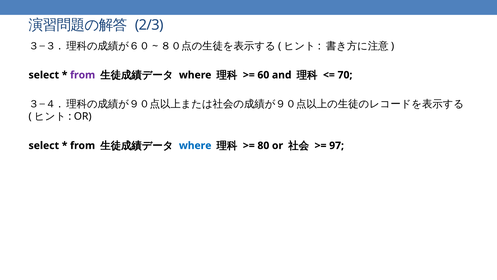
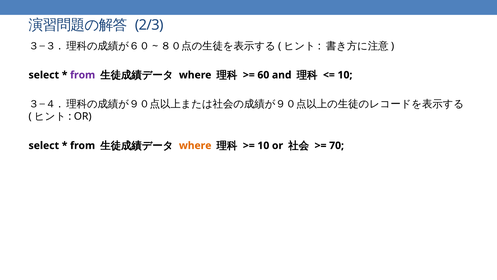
70 at (345, 75): 70 -> 10
where at (195, 145) colour: blue -> orange
80 at (263, 145): 80 -> 10
97: 97 -> 70
